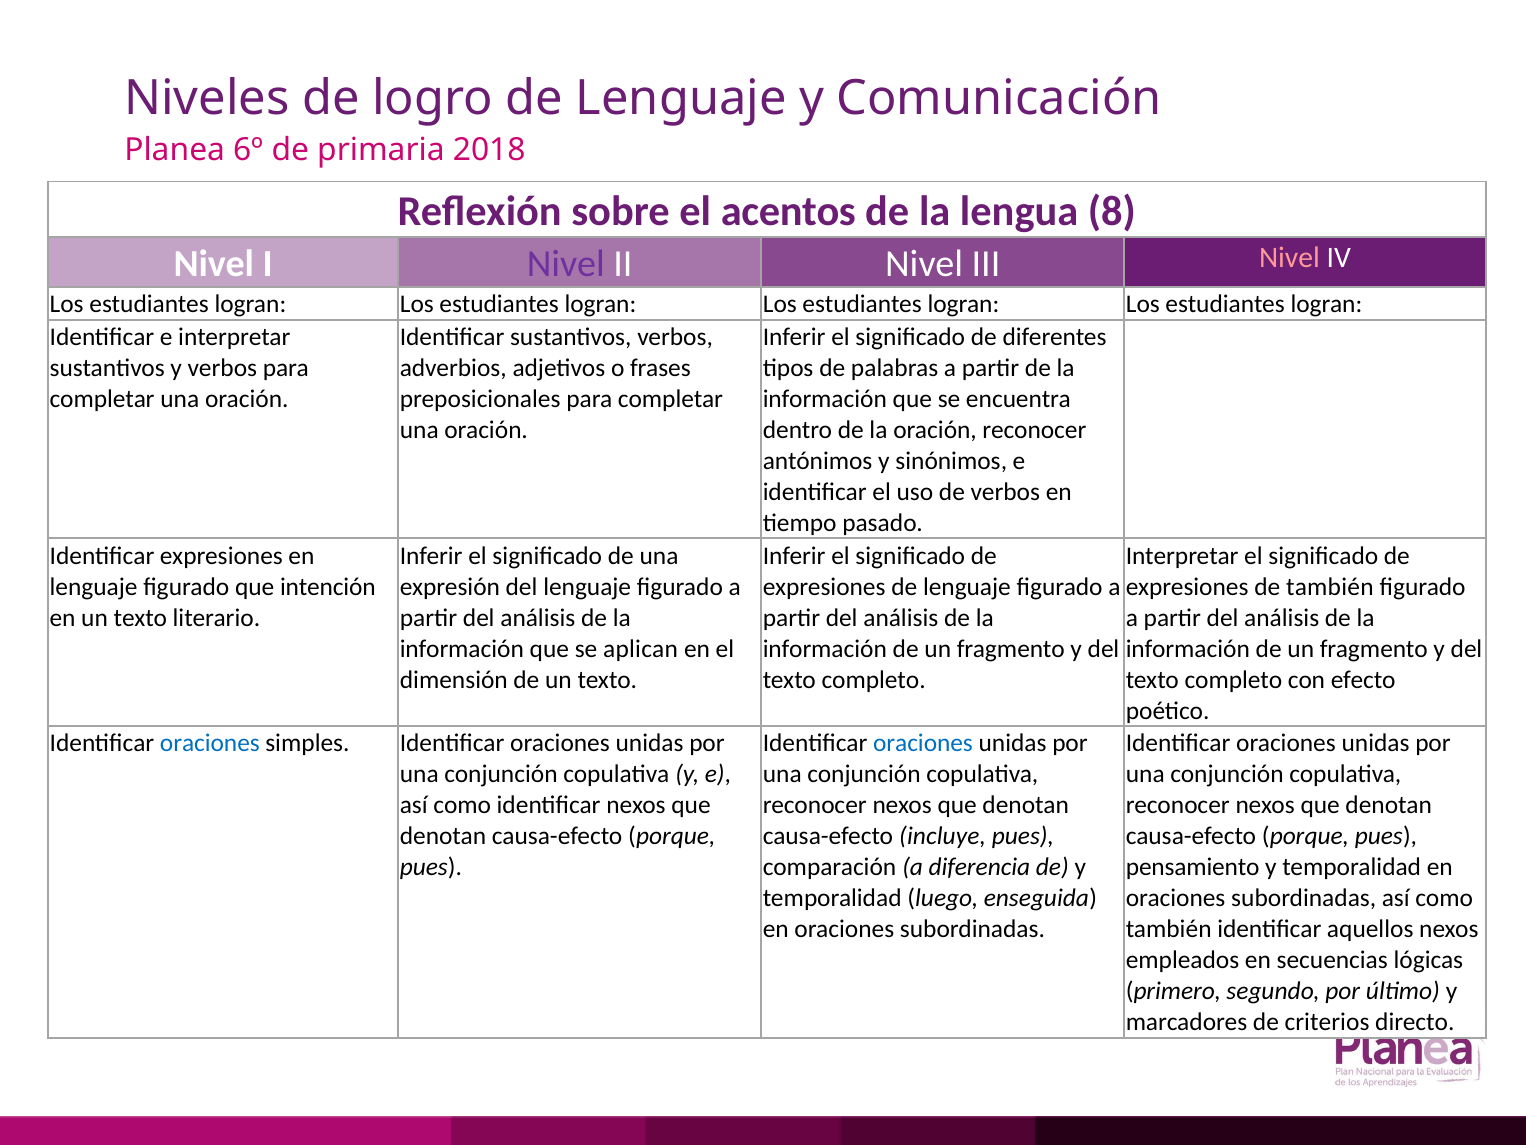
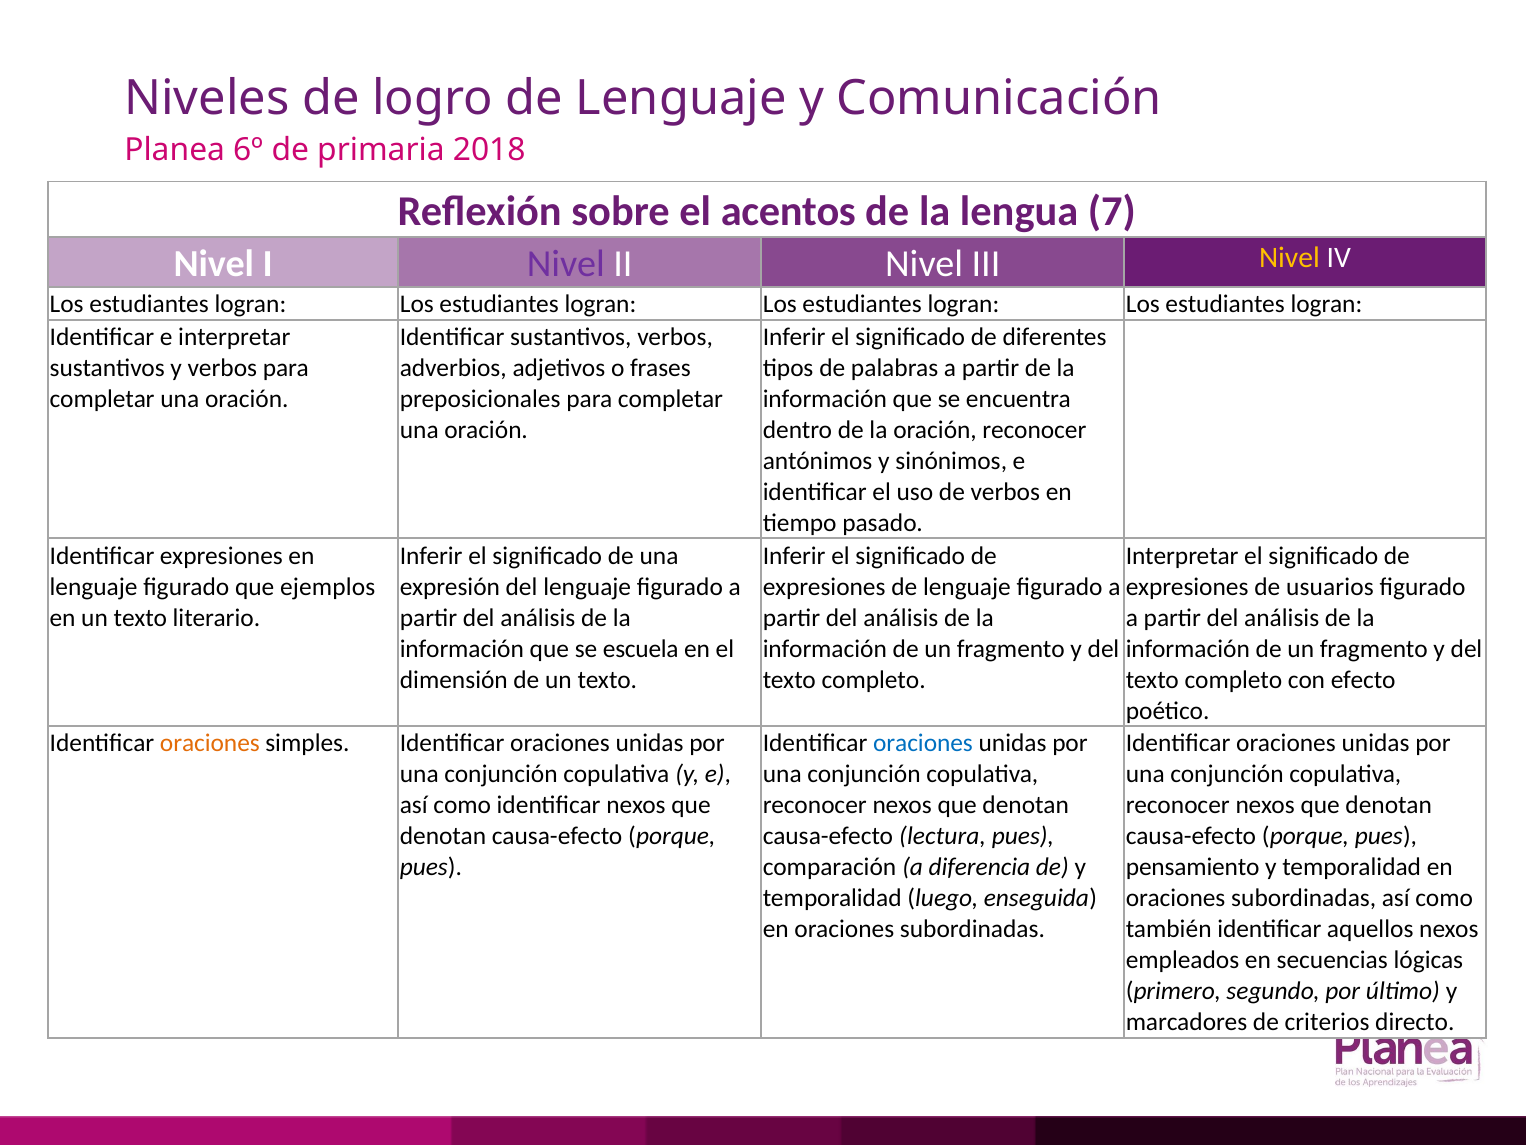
8: 8 -> 7
Nivel at (1289, 258) colour: pink -> yellow
intención: intención -> ejemplos
de también: también -> usuarios
aplican: aplican -> escuela
oraciones at (210, 743) colour: blue -> orange
incluye: incluye -> lectura
